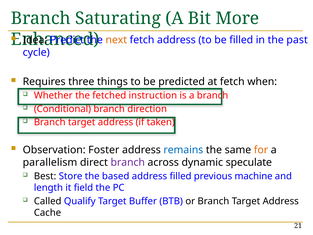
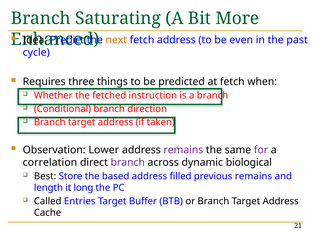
be filled: filled -> even
Foster: Foster -> Lower
remains at (183, 150) colour: blue -> purple
for colour: orange -> purple
parallelism: parallelism -> correlation
speculate: speculate -> biological
previous machine: machine -> remains
field: field -> long
Qualify: Qualify -> Entries
